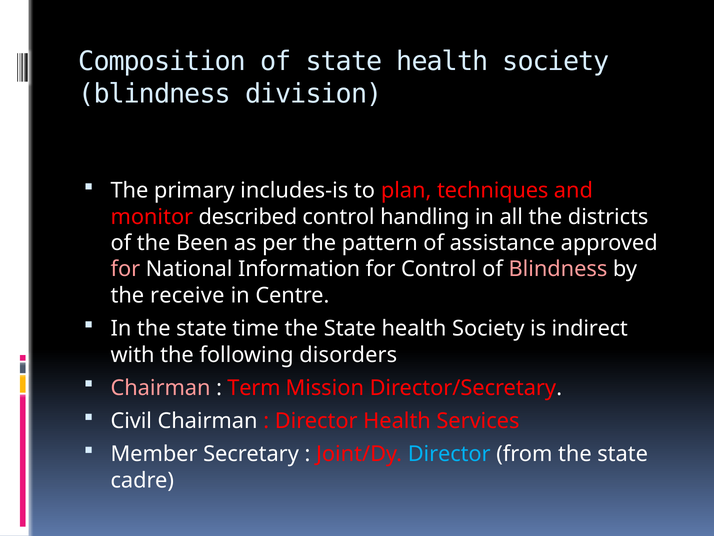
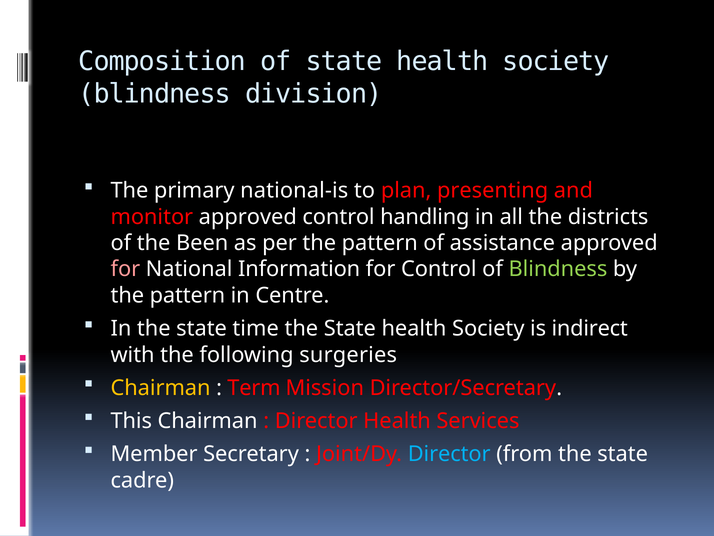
includes-is: includes-is -> national-is
techniques: techniques -> presenting
monitor described: described -> approved
Blindness at (558, 269) colour: pink -> light green
receive at (187, 295): receive -> pattern
disorders: disorders -> surgeries
Chairman at (161, 388) colour: pink -> yellow
Civil: Civil -> This
